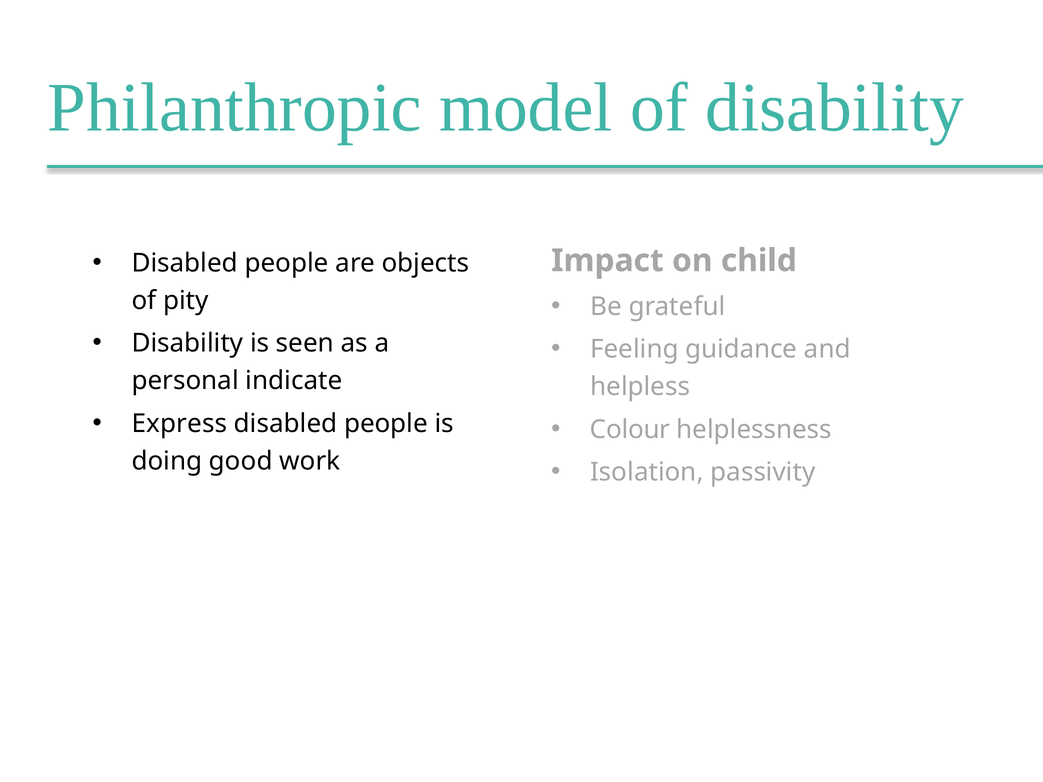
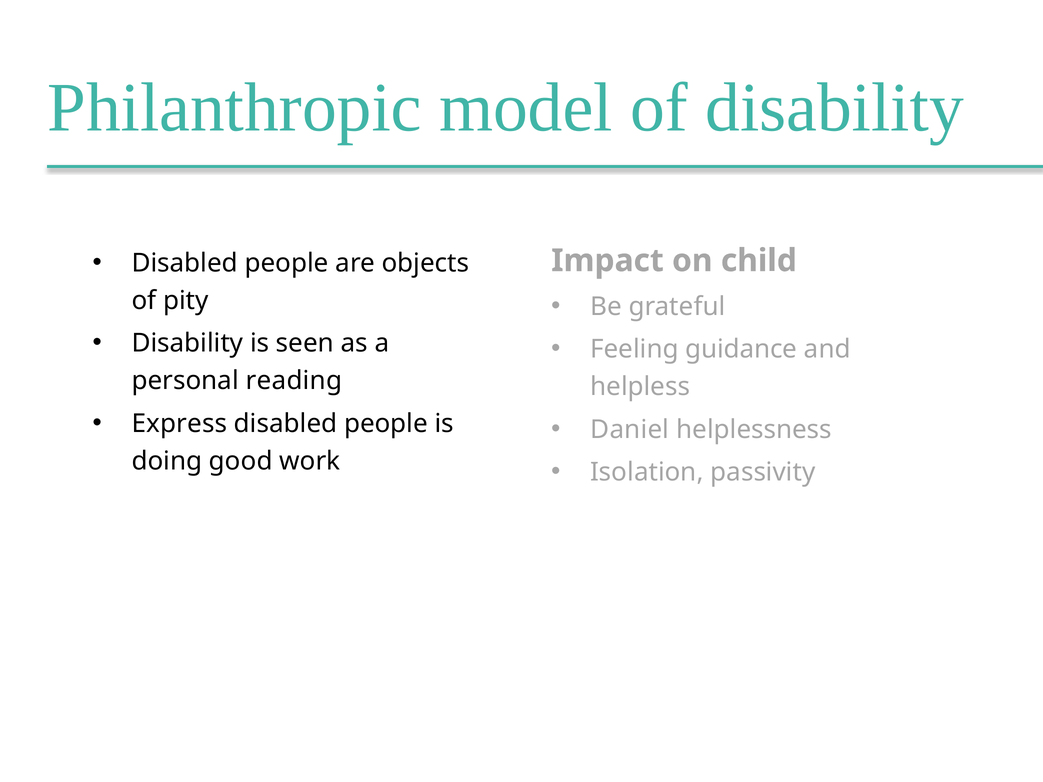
indicate: indicate -> reading
Colour: Colour -> Daniel
